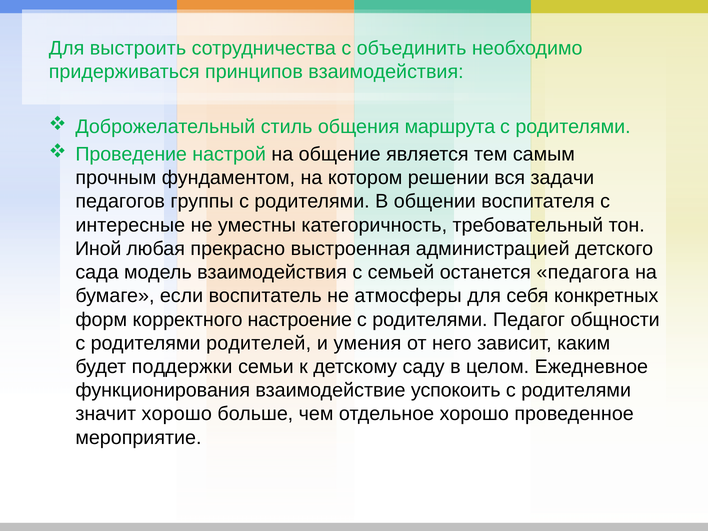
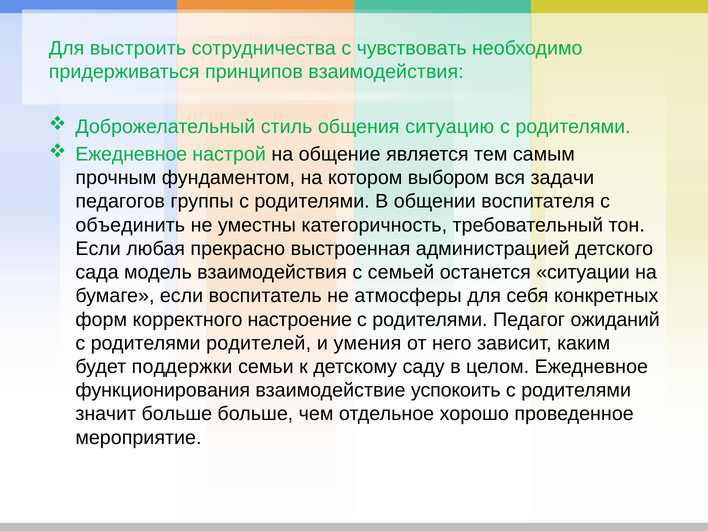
объединить: объединить -> чувствовать
маршрута: маршрута -> ситуацию
Проведение at (131, 154): Проведение -> Ежедневное
решении: решении -> выбором
интересные: интересные -> объединить
Иной at (98, 249): Иной -> Если
педагога: педагога -> ситуации
общности: общности -> ожиданий
значит хорошо: хорошо -> больше
